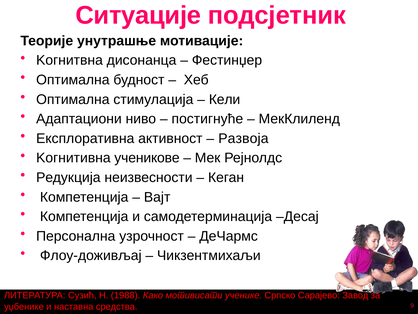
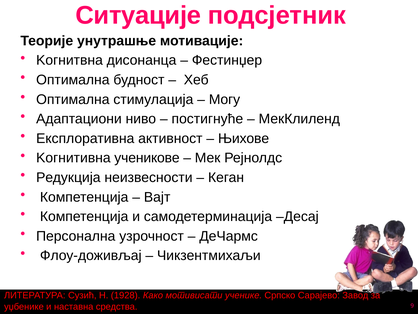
Кели: Кели -> Могу
Развоја: Развоја -> Њихове
1988: 1988 -> 1928
